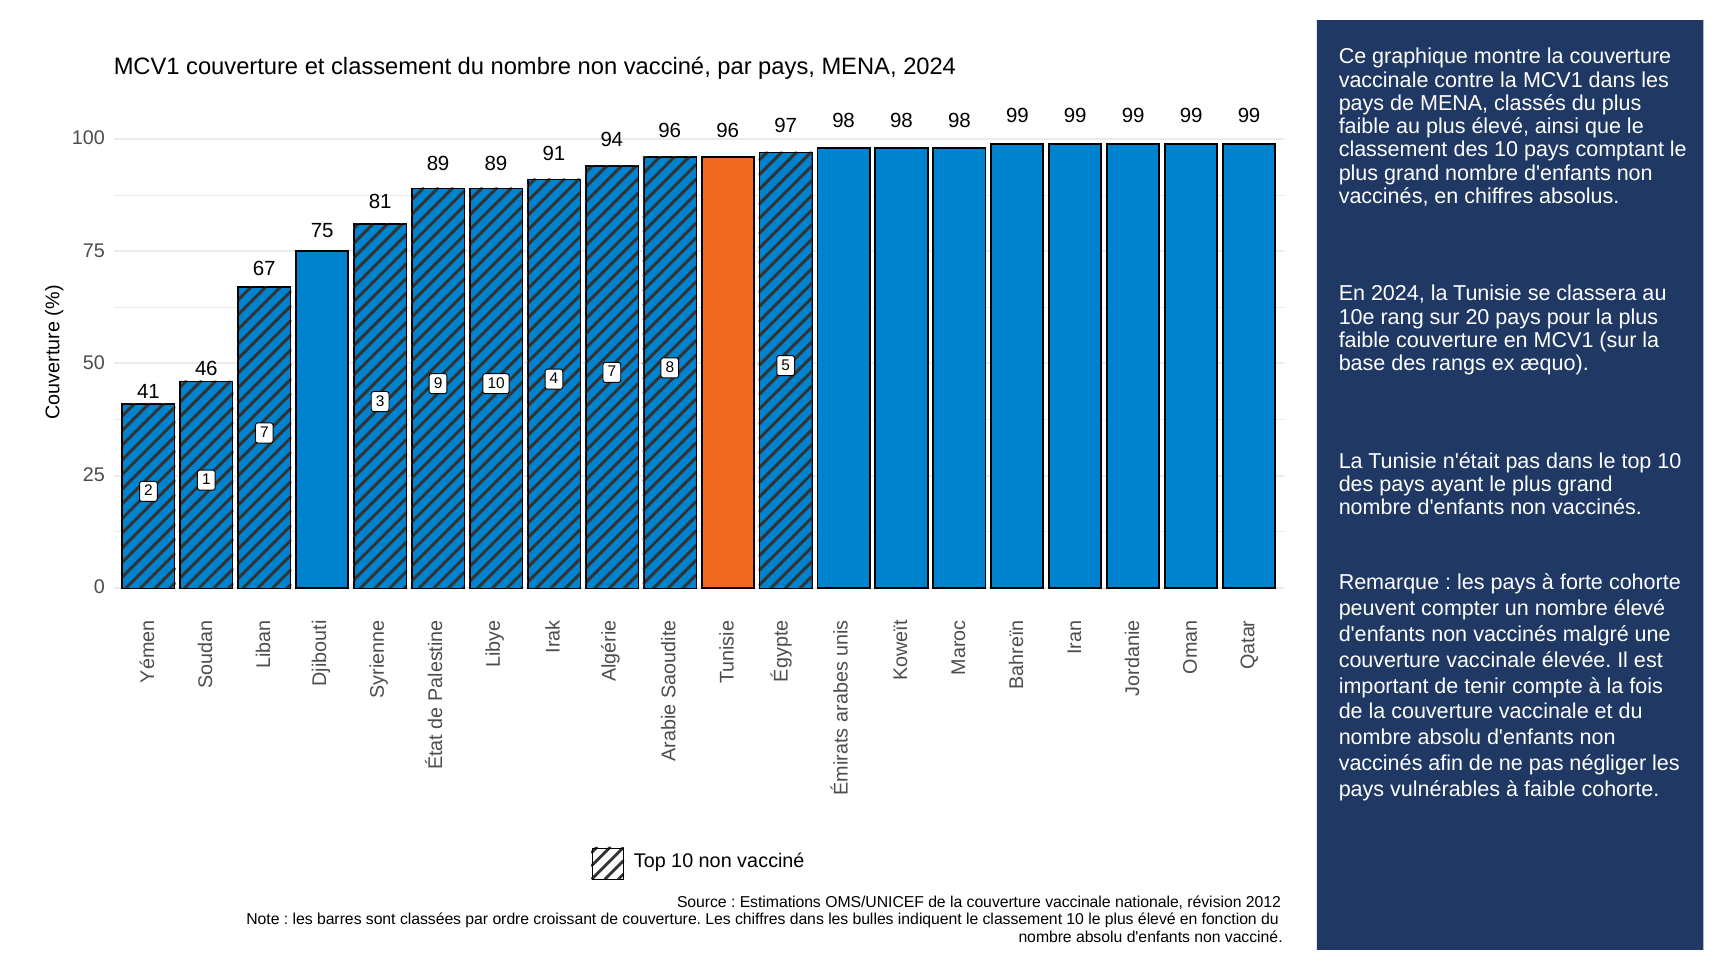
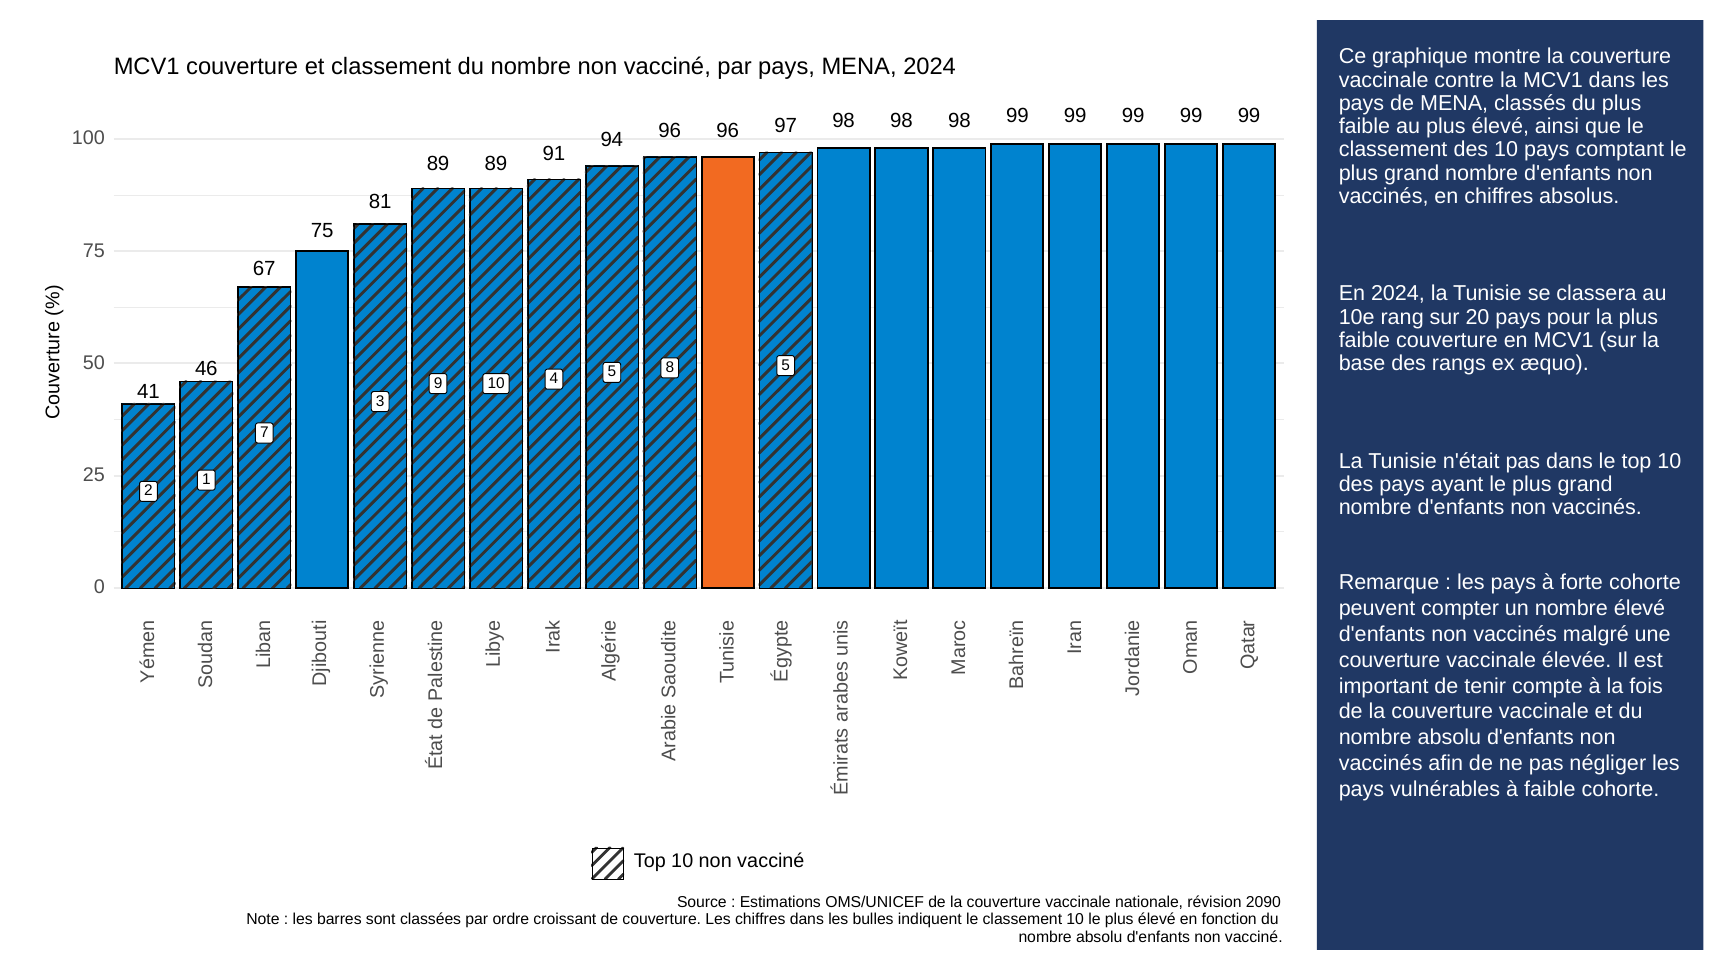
4 7: 7 -> 5
2012: 2012 -> 2090
